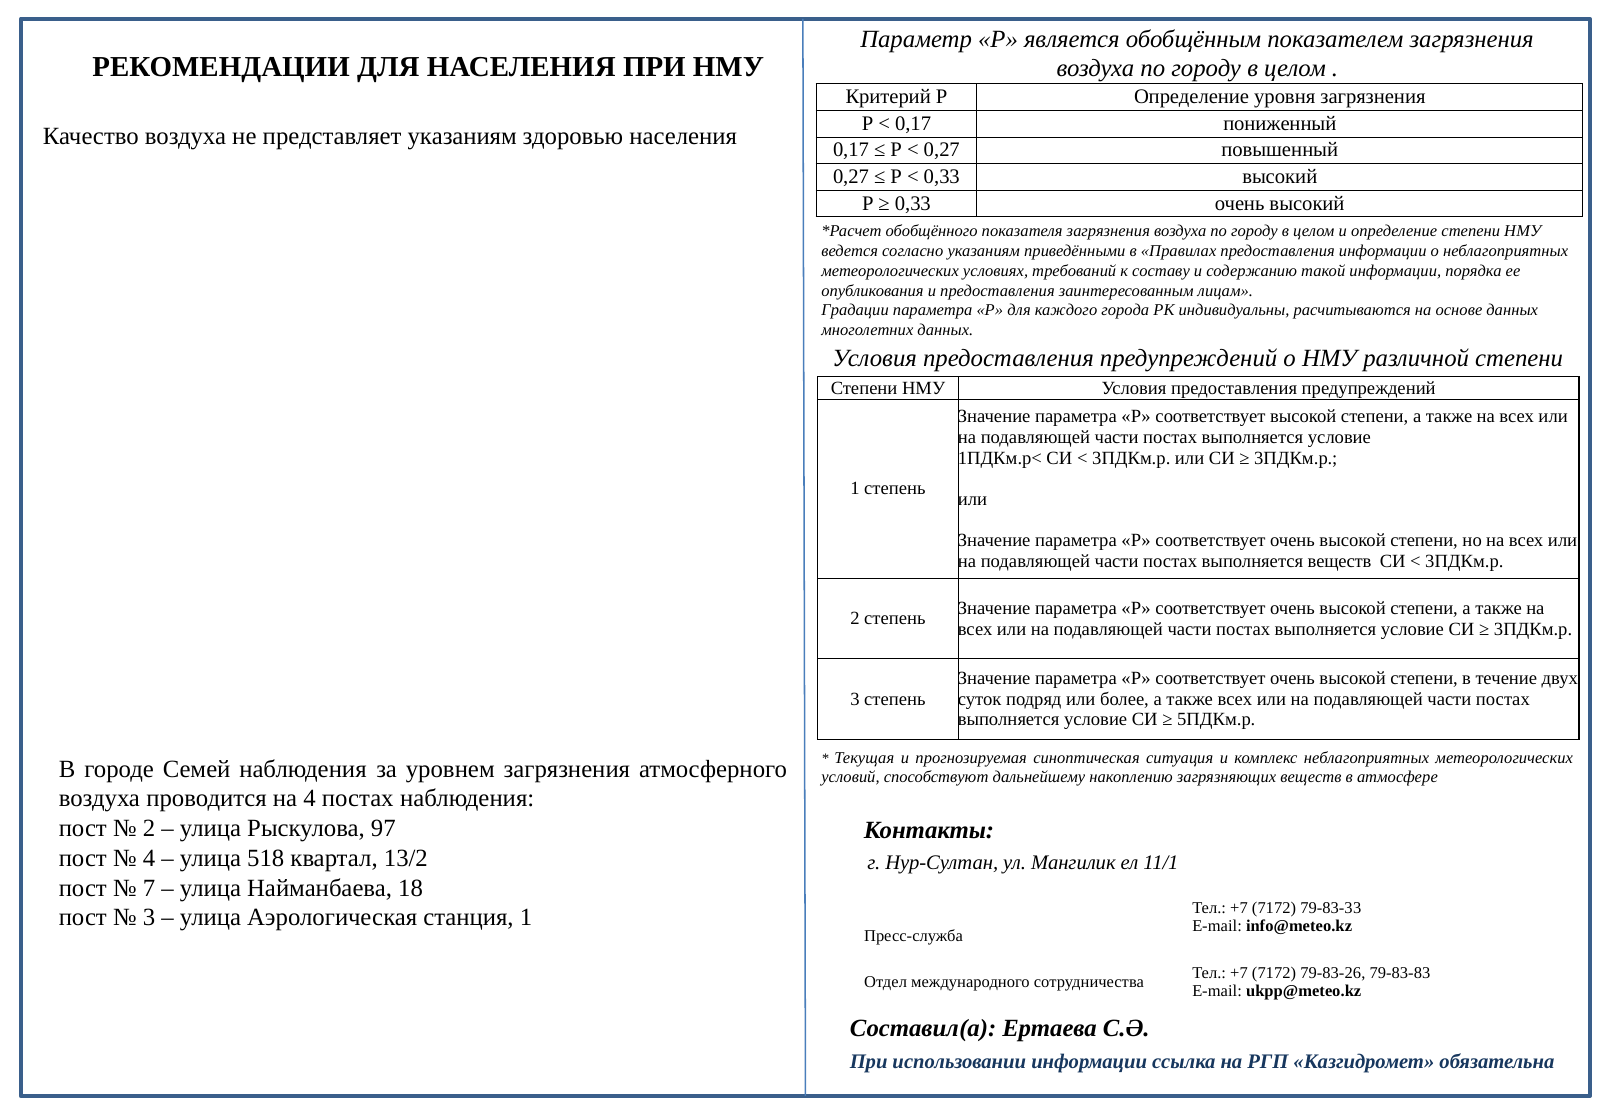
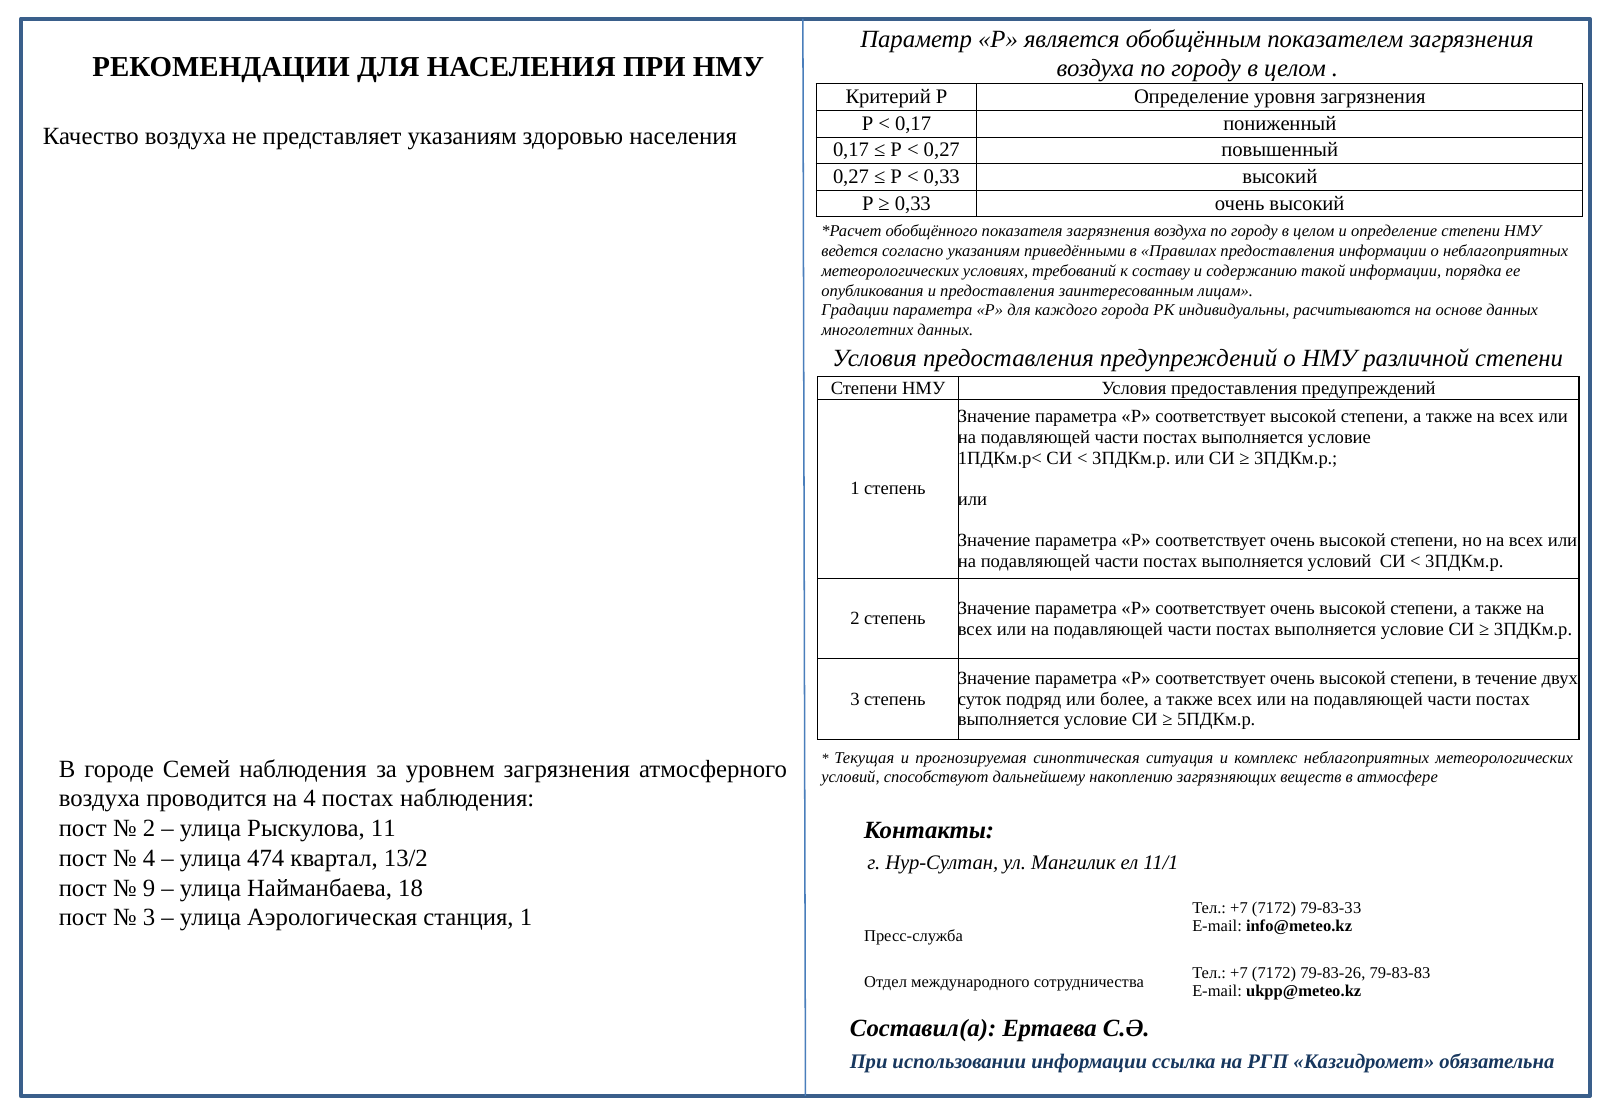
выполняется веществ: веществ -> условий
97: 97 -> 11
518: 518 -> 474
7: 7 -> 9
